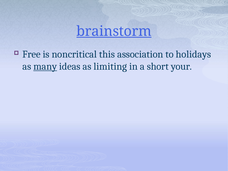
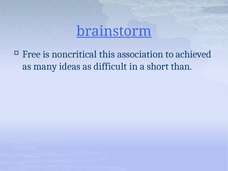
holidays: holidays -> achieved
many underline: present -> none
limiting: limiting -> difficult
your: your -> than
